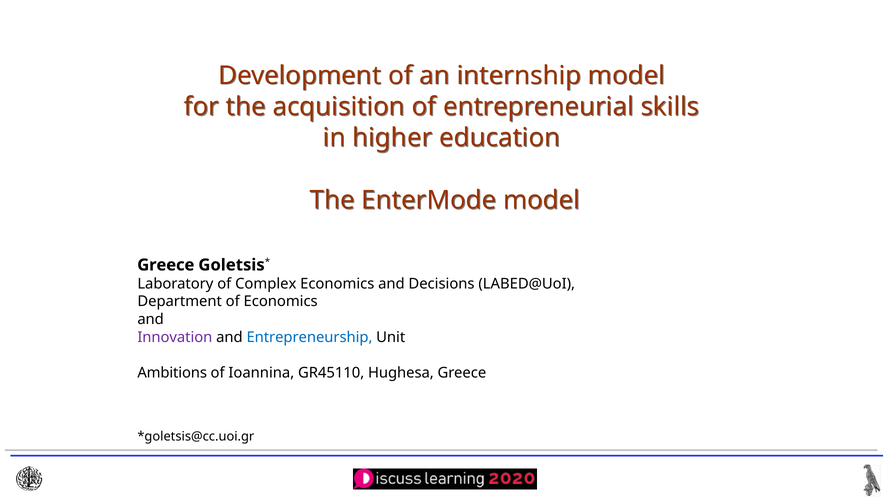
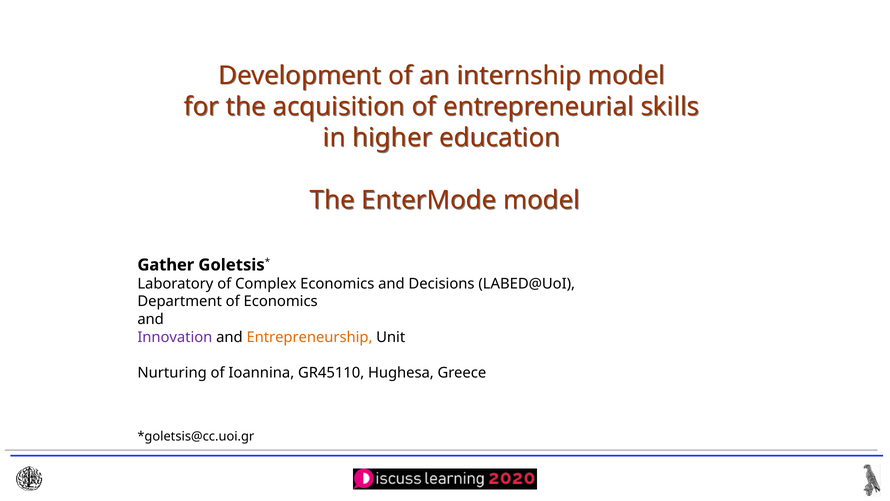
Greece at (166, 265): Greece -> Gather
Entrepreneurship colour: blue -> orange
Ambitions: Ambitions -> Nurturing
